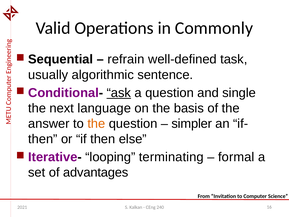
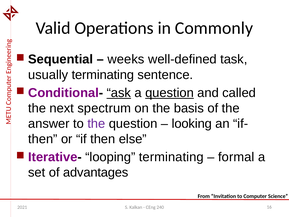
refrain: refrain -> weeks
usually algorithmic: algorithmic -> terminating
question at (170, 93) underline: none -> present
single: single -> called
language: language -> spectrum
the at (96, 124) colour: orange -> purple
simpler: simpler -> looking
